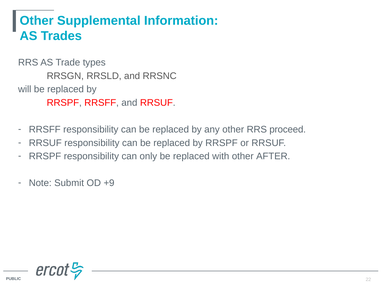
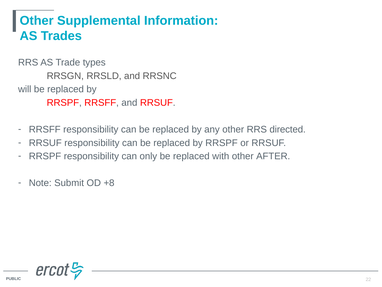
proceed: proceed -> directed
+9: +9 -> +8
